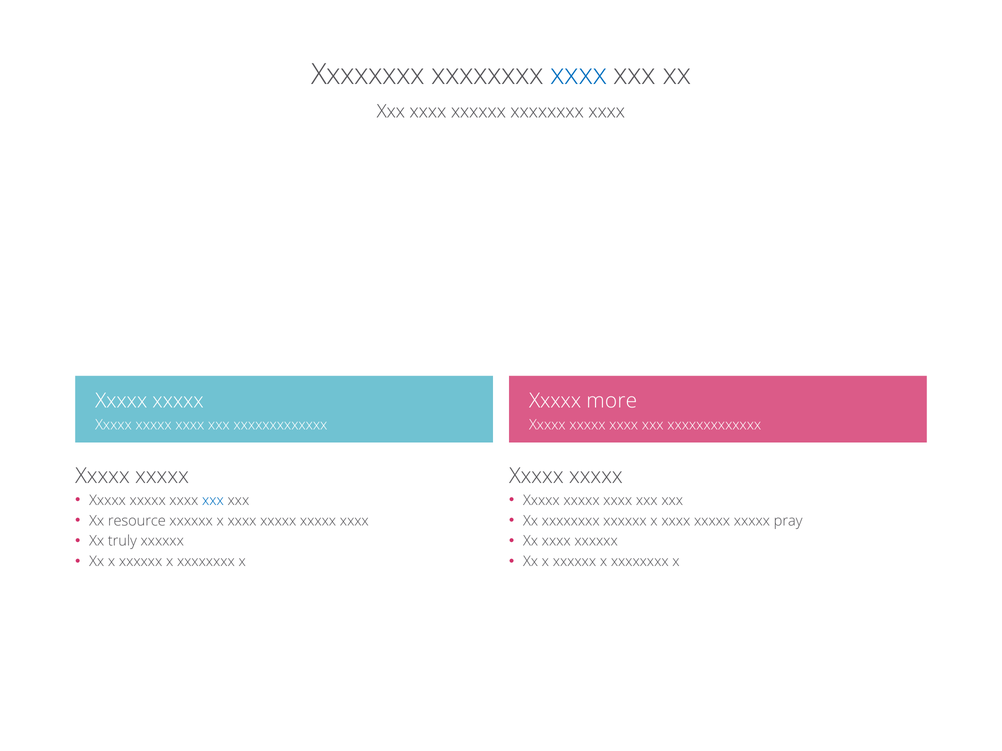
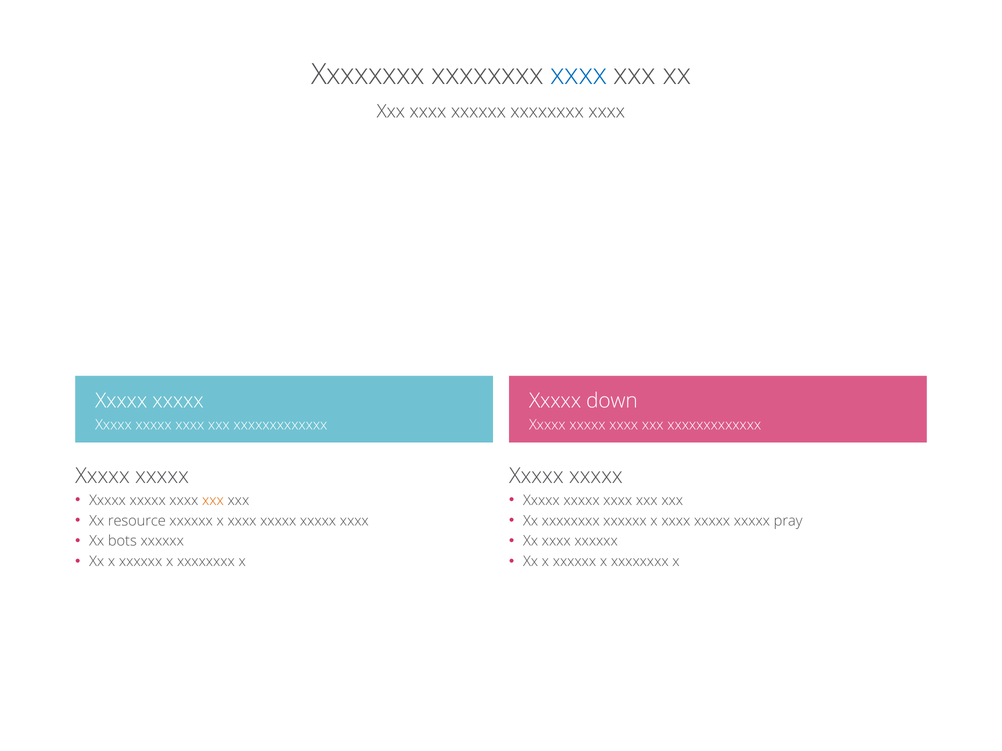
more: more -> down
xxx at (213, 501) colour: blue -> orange
truly: truly -> bots
